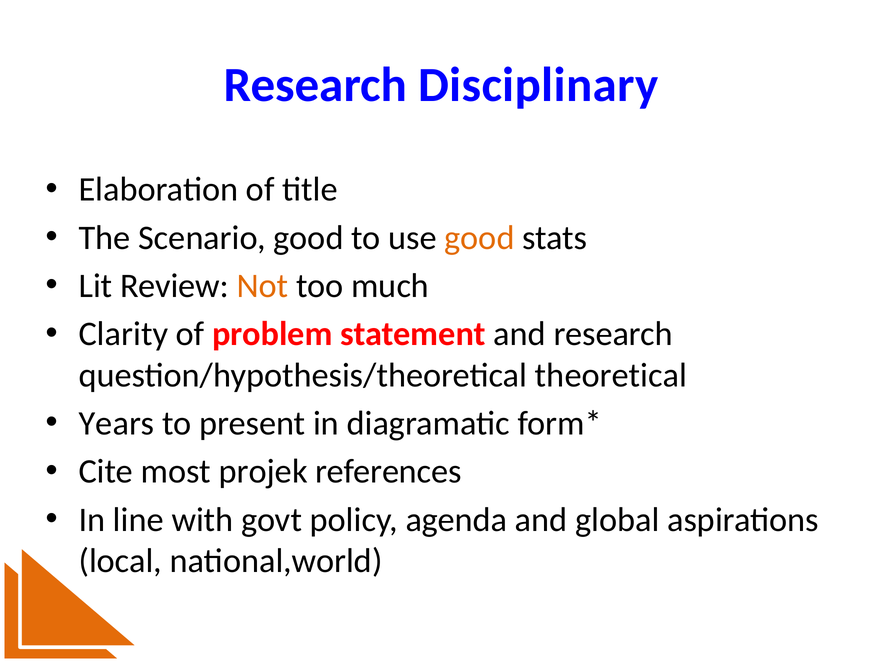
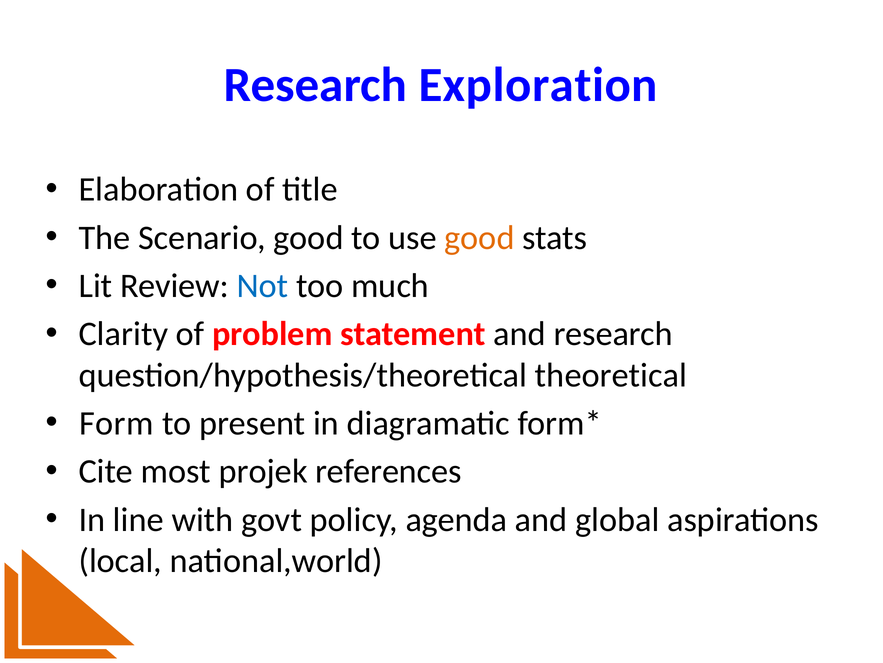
Disciplinary: Disciplinary -> Exploration
Not colour: orange -> blue
Years: Years -> Form
